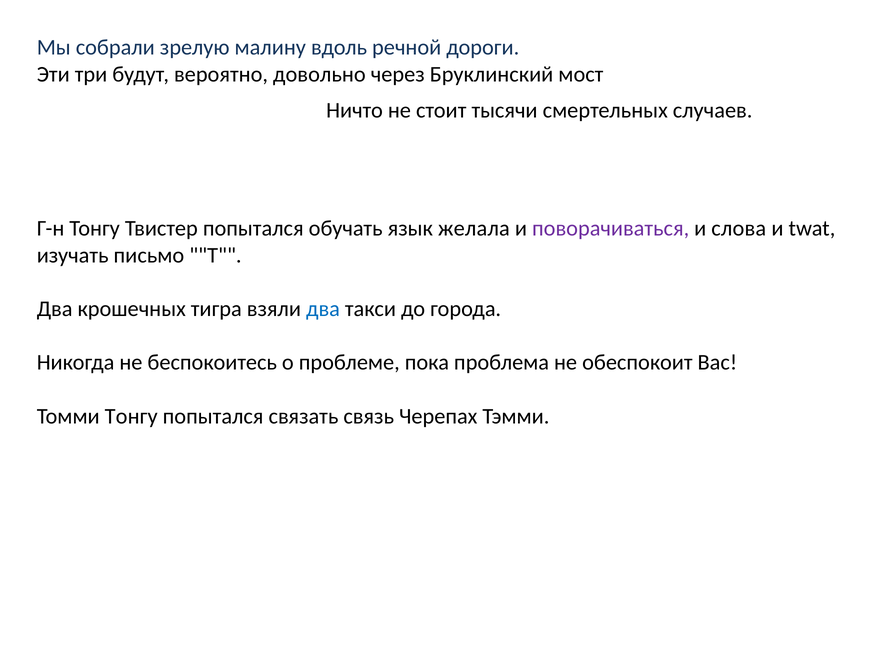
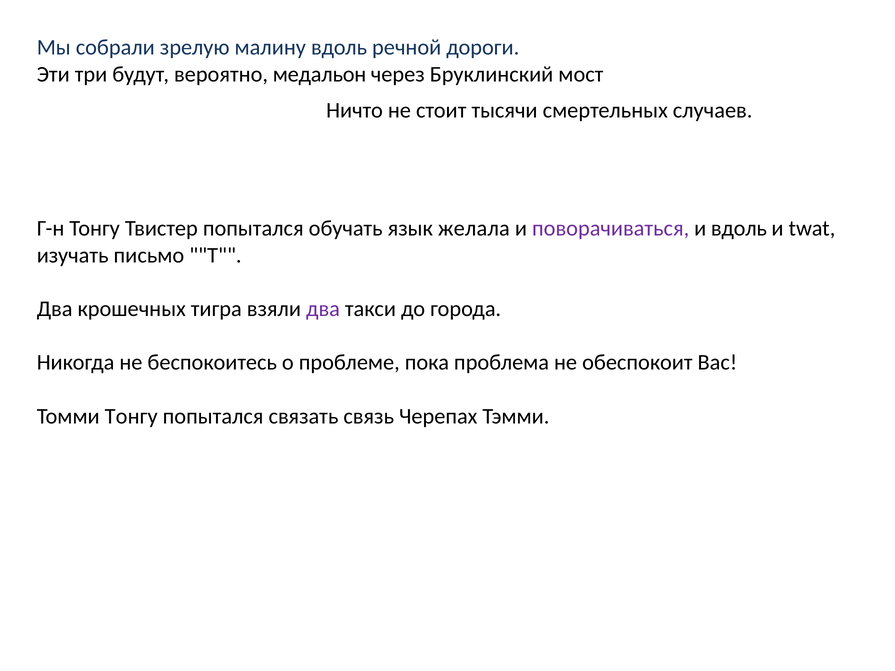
довольно: довольно -> медальон
и слова: слова -> вдоль
два at (323, 309) colour: blue -> purple
